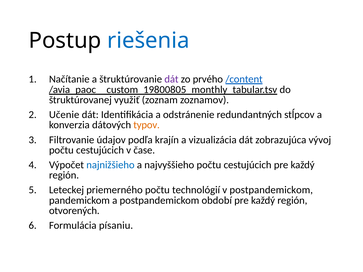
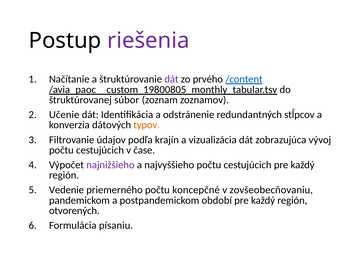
riešenia colour: blue -> purple
využiť: využiť -> súbor
najnižšieho colour: blue -> purple
Leteckej: Leteckej -> Vedenie
technológií: technológií -> koncepčné
v postpandemickom: postpandemickom -> zovšeobecňovaniu
